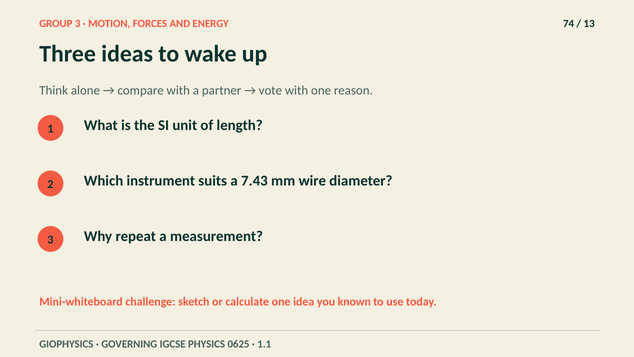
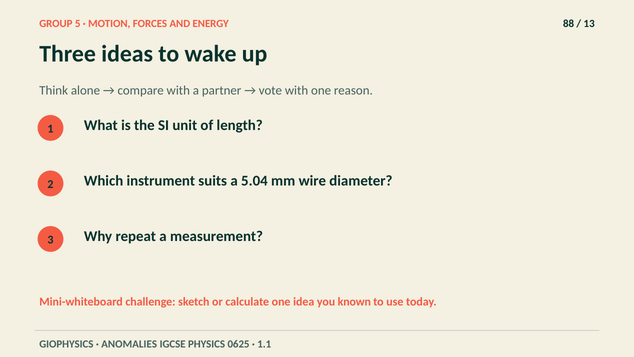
GROUP 3: 3 -> 5
74: 74 -> 88
7.43: 7.43 -> 5.04
GOVERNING: GOVERNING -> ANOMALIES
